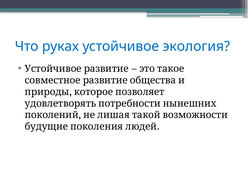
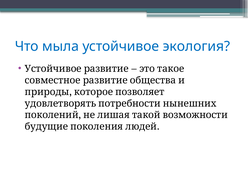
руках: руках -> мыла
